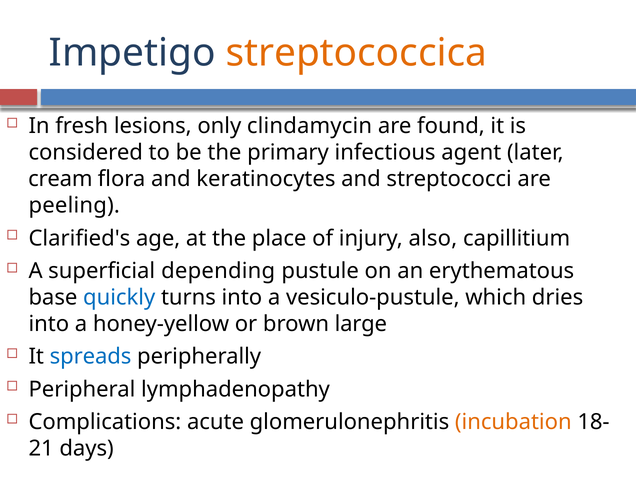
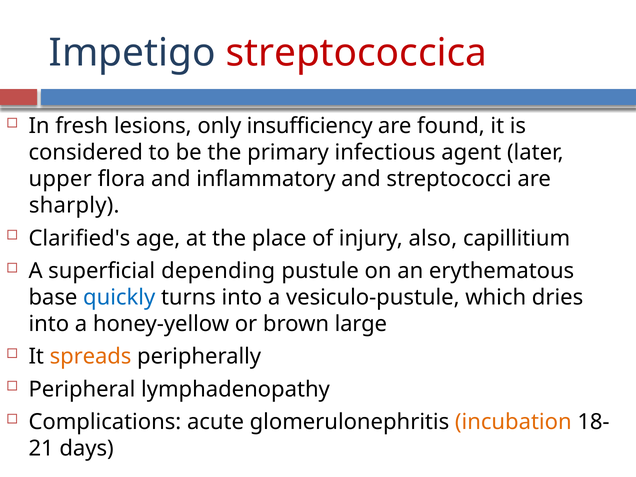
streptococcica colour: orange -> red
clindamycin: clindamycin -> insufficiency
cream: cream -> upper
keratinocytes: keratinocytes -> inflammatory
peeling: peeling -> sharply
spreads colour: blue -> orange
